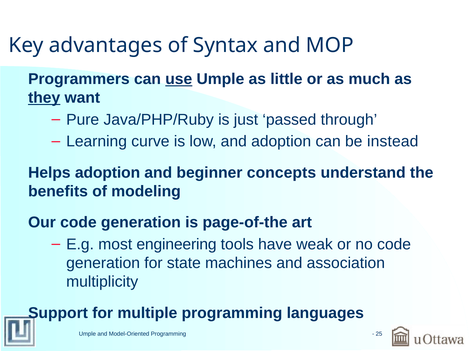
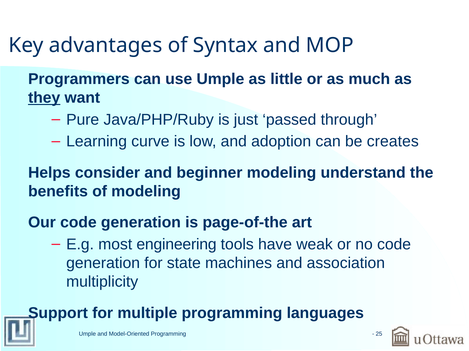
use underline: present -> none
instead: instead -> creates
Helps adoption: adoption -> consider
beginner concepts: concepts -> modeling
